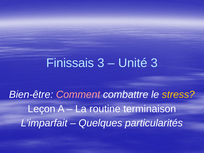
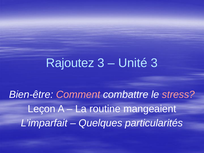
Finissais: Finissais -> Rajoutez
stress colour: yellow -> pink
terminaison: terminaison -> mangeaient
